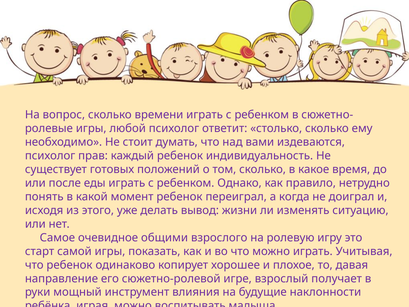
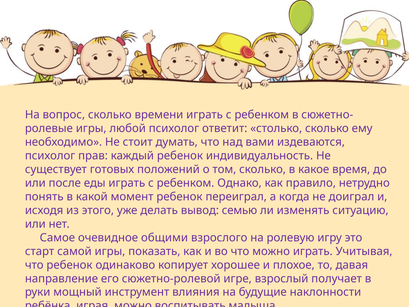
жизни: жизни -> семью
